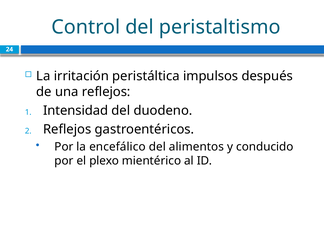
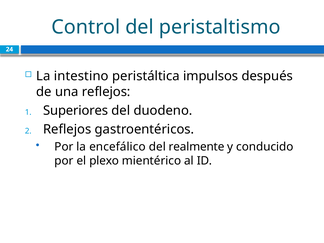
irritación: irritación -> intestino
Intensidad: Intensidad -> Superiores
alimentos: alimentos -> realmente
